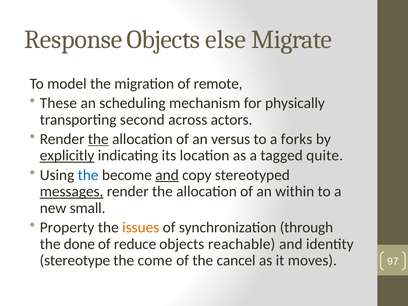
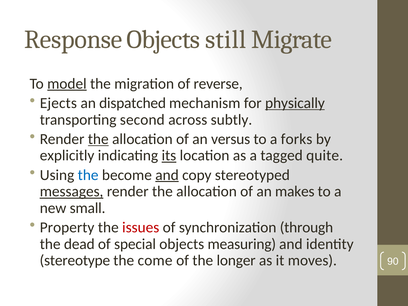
else: else -> still
model underline: none -> present
remote: remote -> reverse
These: These -> Ejects
scheduling: scheduling -> dispatched
physically underline: none -> present
actors: actors -> subtly
explicitly underline: present -> none
its underline: none -> present
within: within -> makes
issues colour: orange -> red
done: done -> dead
reduce: reduce -> special
reachable: reachable -> measuring
cancel: cancel -> longer
97: 97 -> 90
